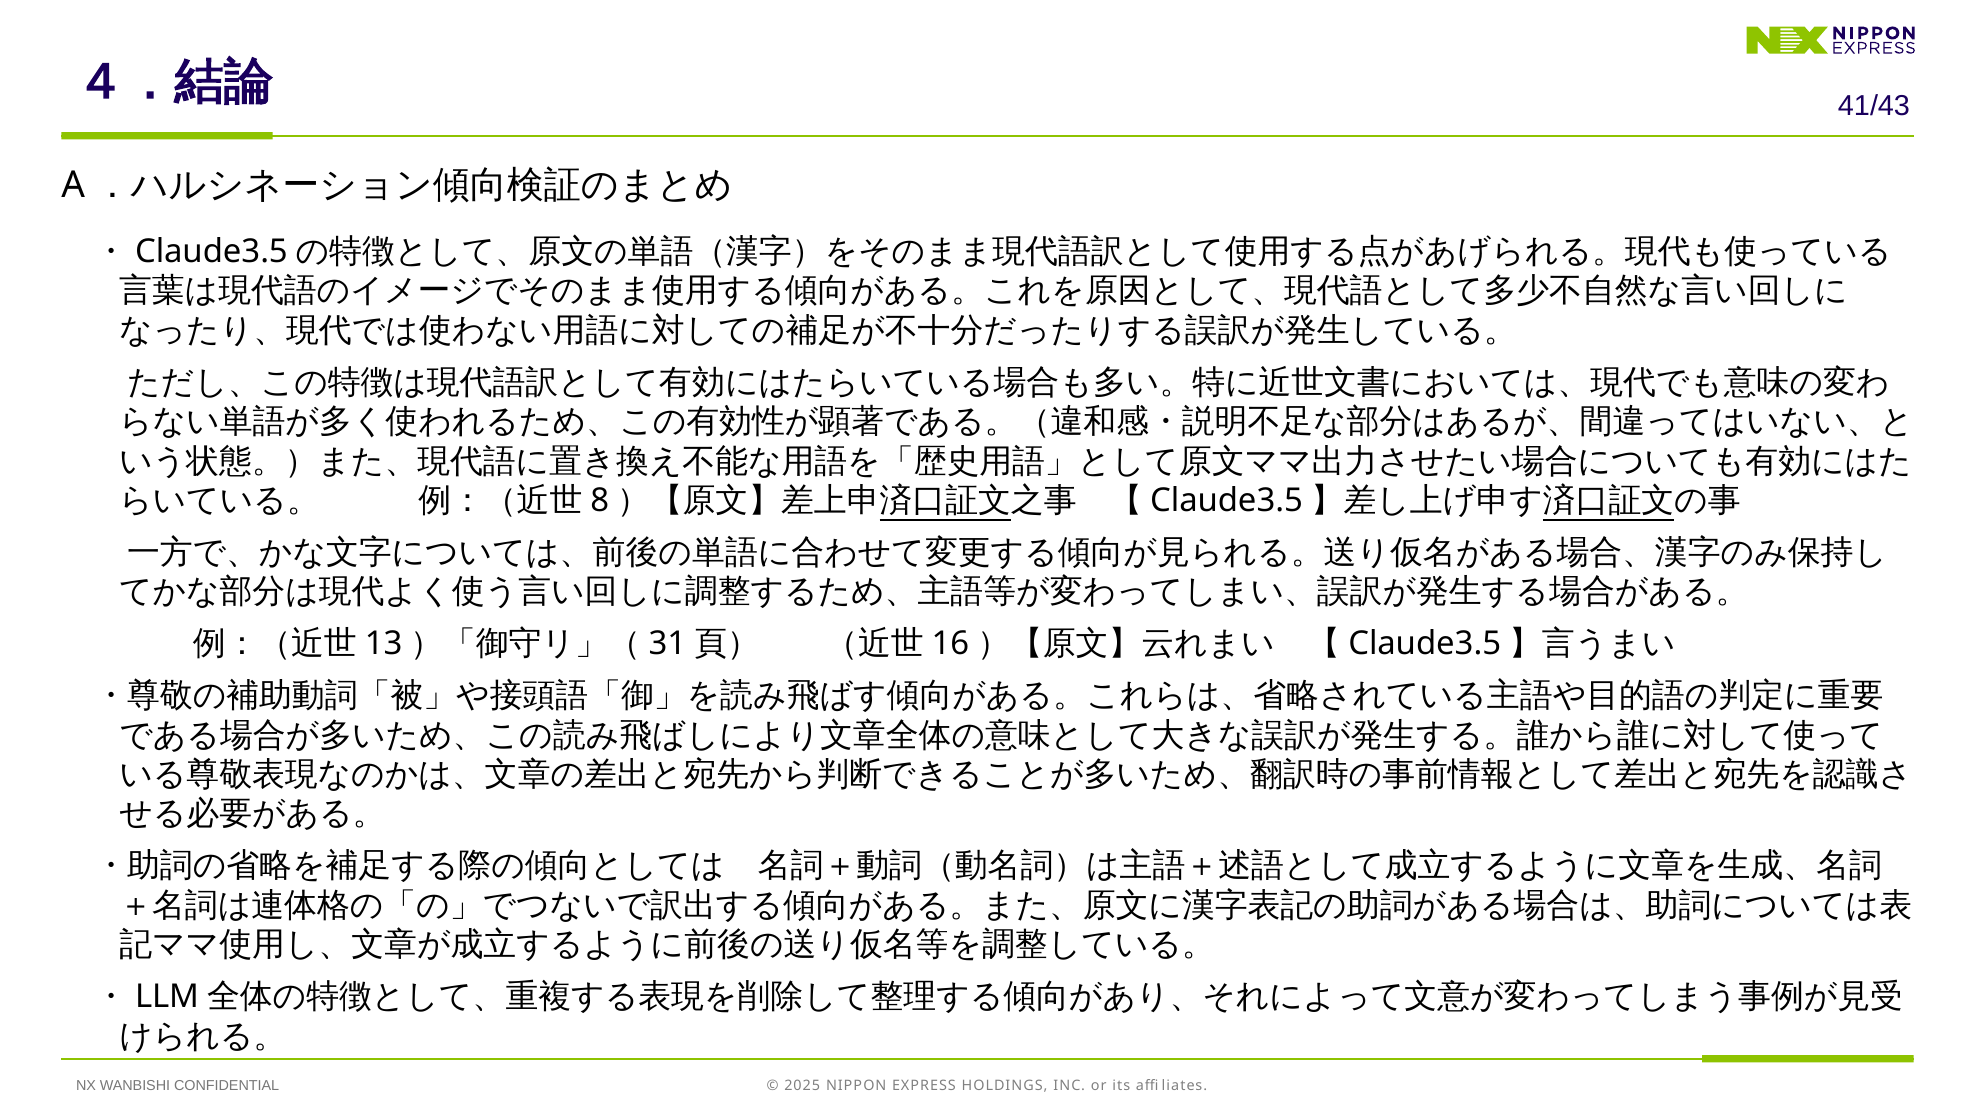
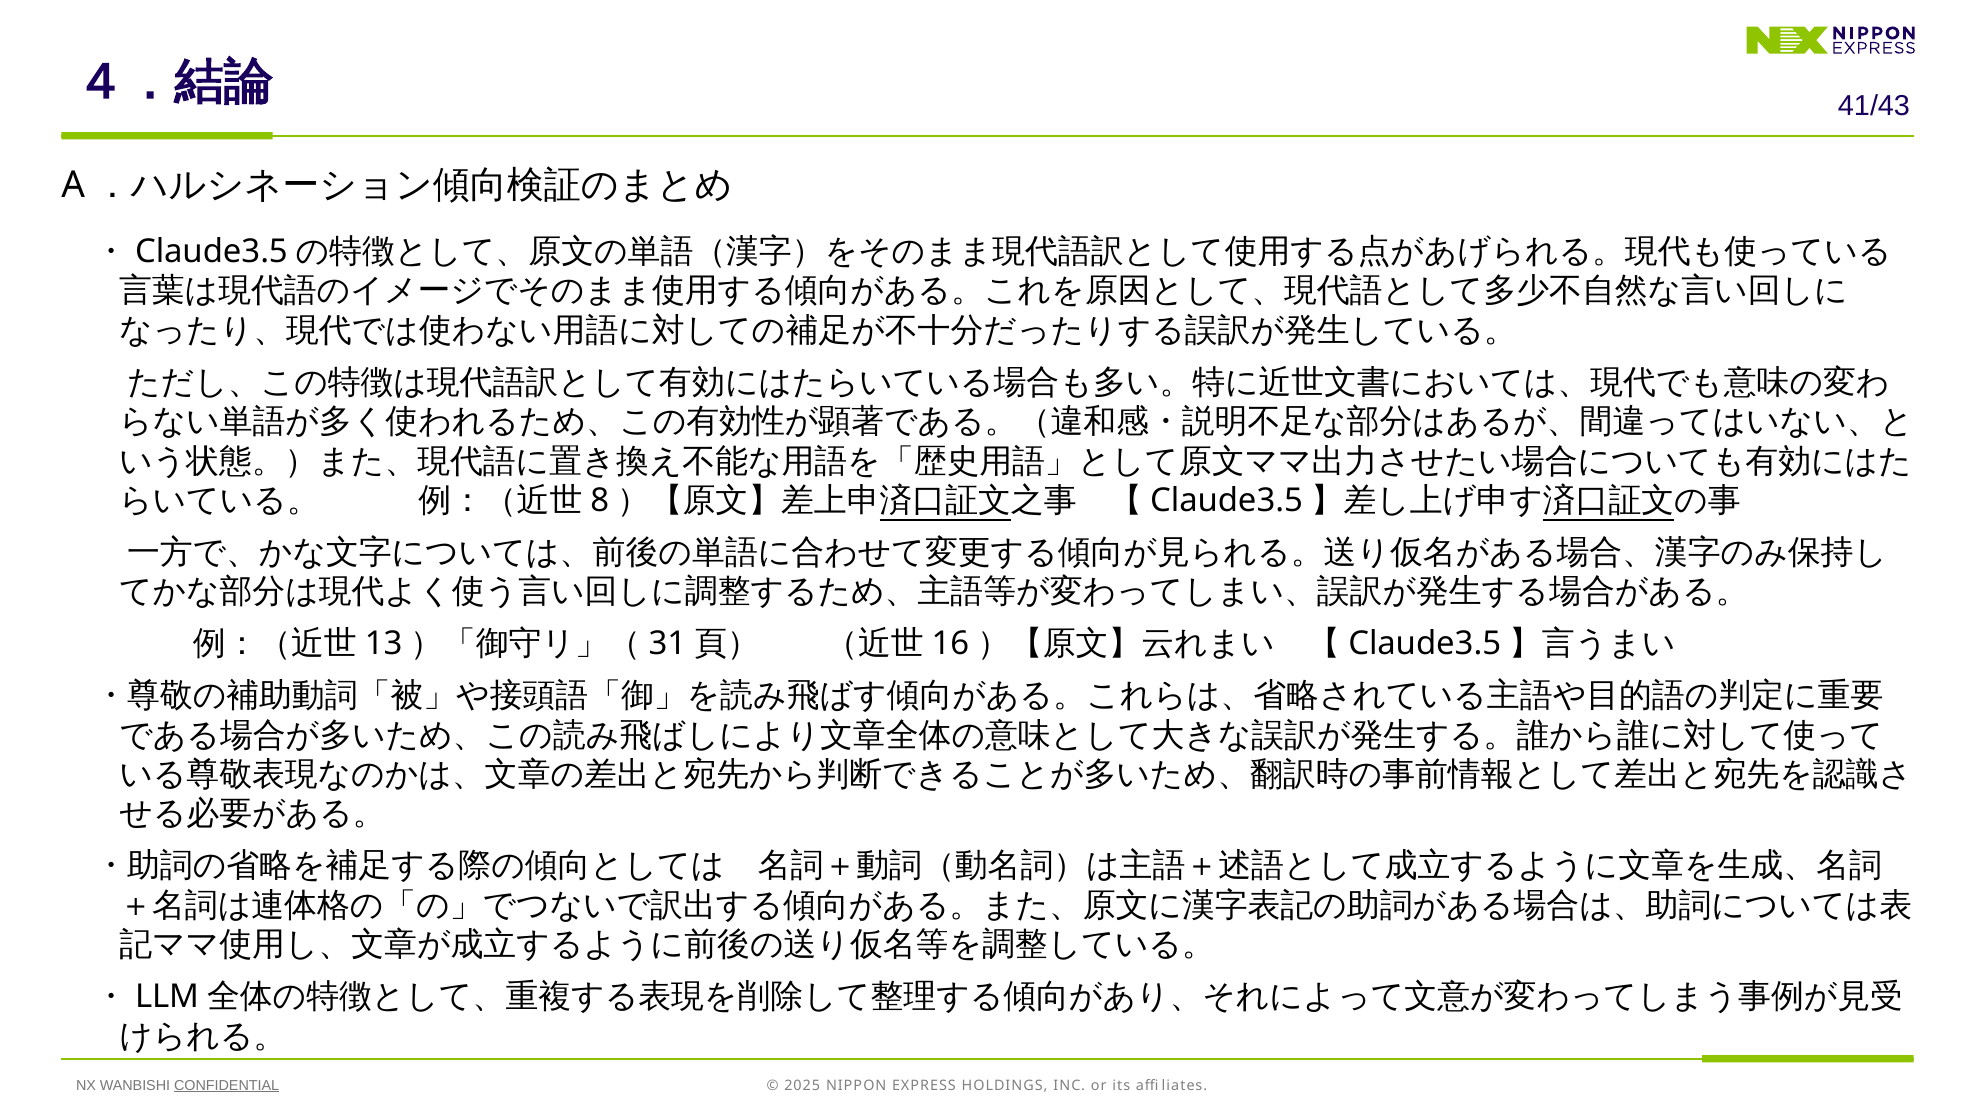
CONFIDENTIAL underline: none -> present
